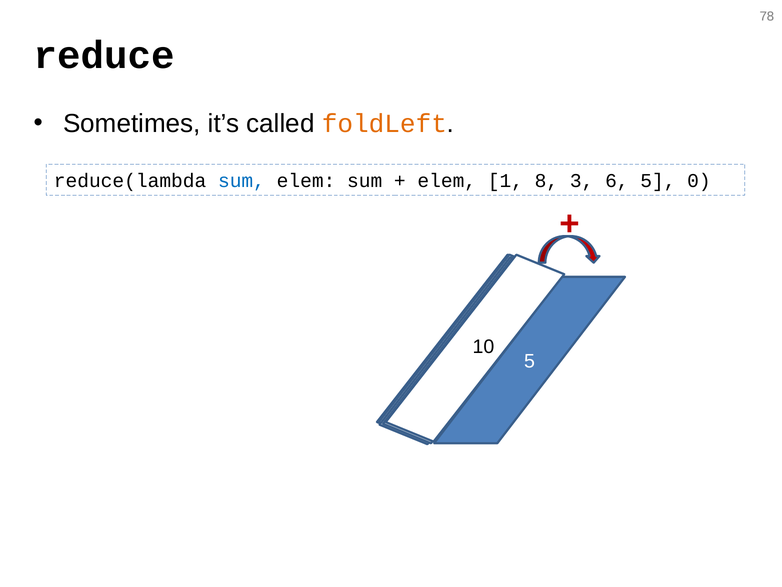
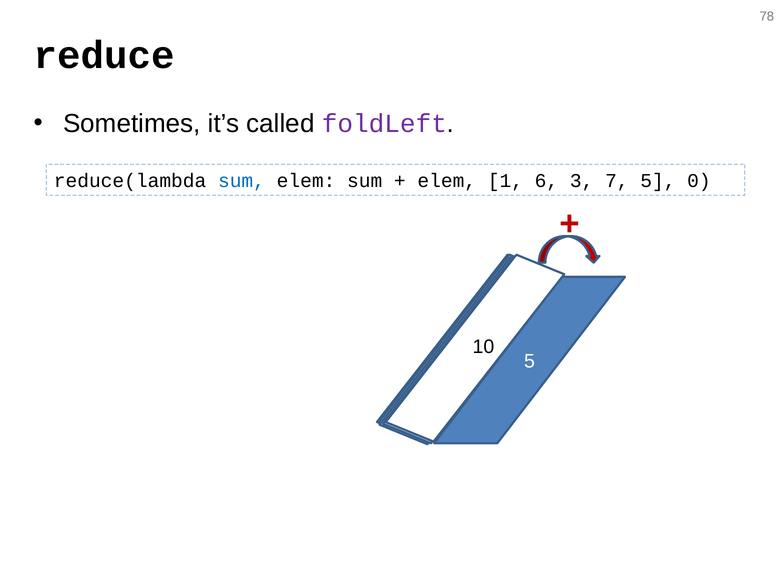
foldLeft colour: orange -> purple
8: 8 -> 6
6: 6 -> 7
